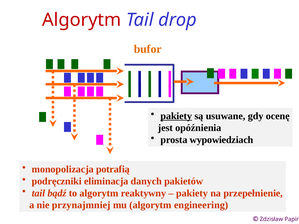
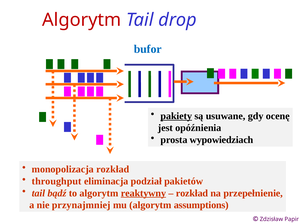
bufor colour: orange -> blue
monopolizacja potrafią: potrafią -> rozkład
podręczniki: podręczniki -> throughput
danych: danych -> podział
reaktywny underline: none -> present
pakiety at (192, 193): pakiety -> rozkład
engineering: engineering -> assumptions
